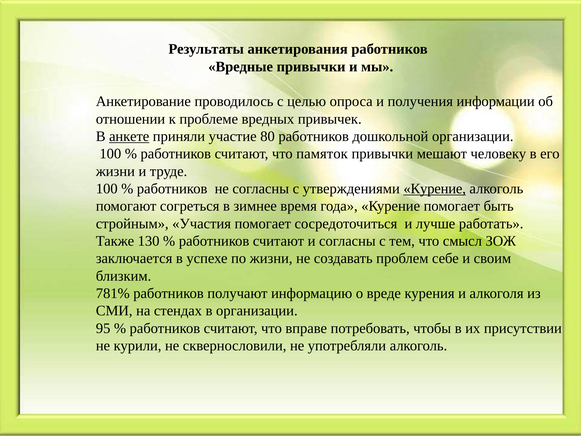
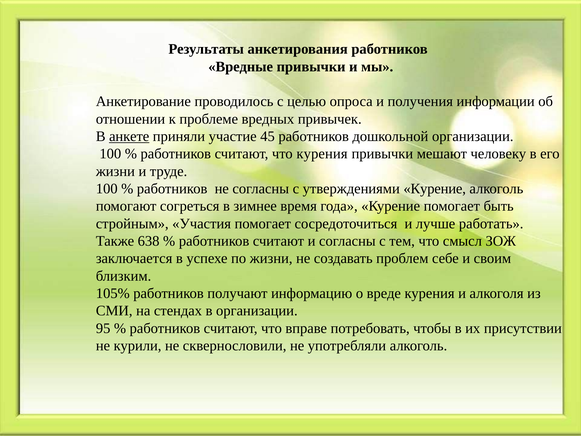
80: 80 -> 45
что памяток: памяток -> курения
Курение at (435, 189) underline: present -> none
130: 130 -> 638
781%: 781% -> 105%
